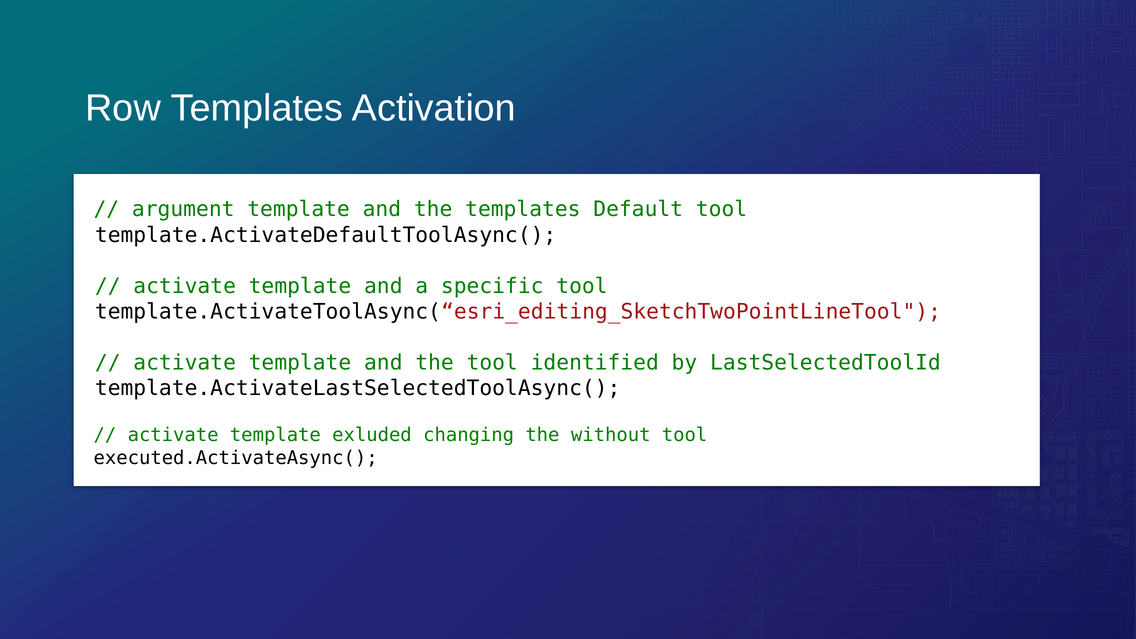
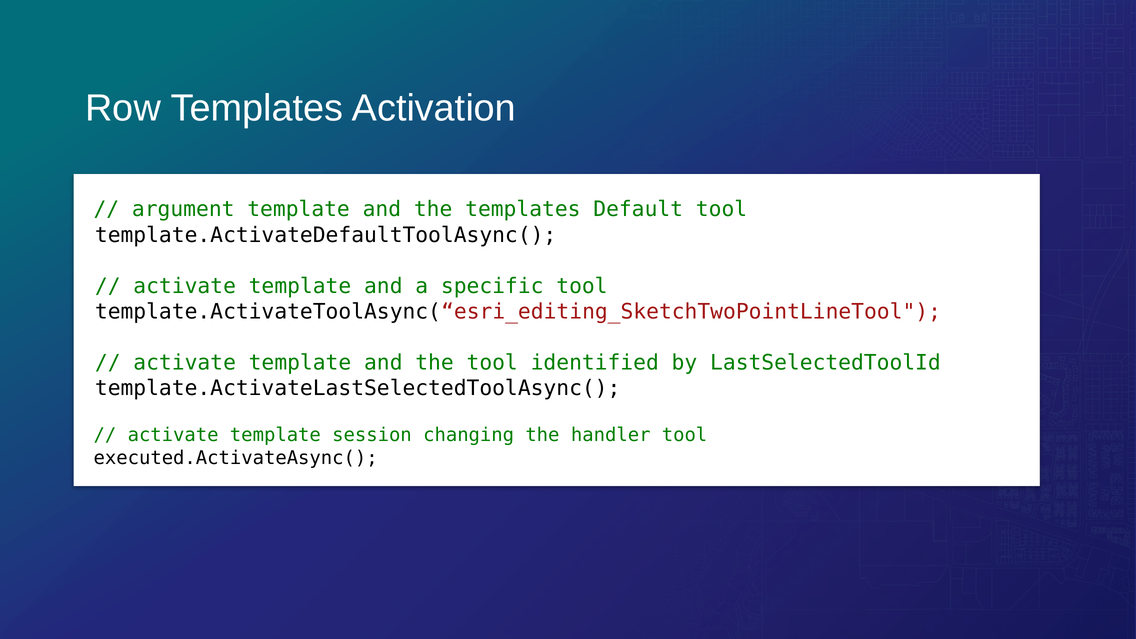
exluded: exluded -> session
without: without -> handler
